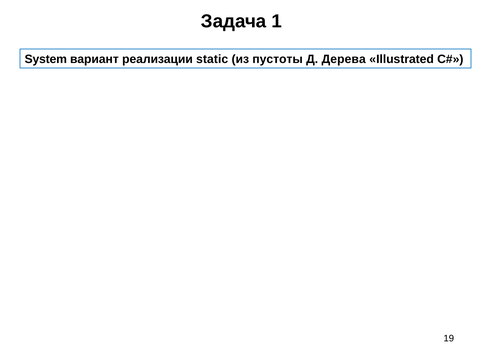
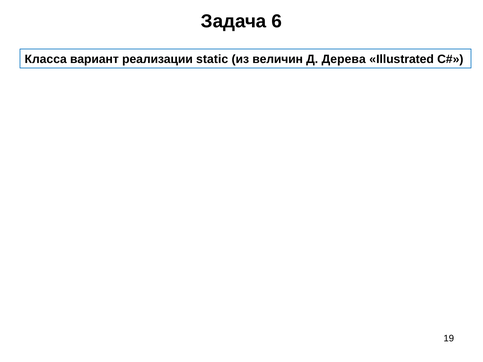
1: 1 -> 6
System: System -> Класса
пустоты: пустоты -> величин
